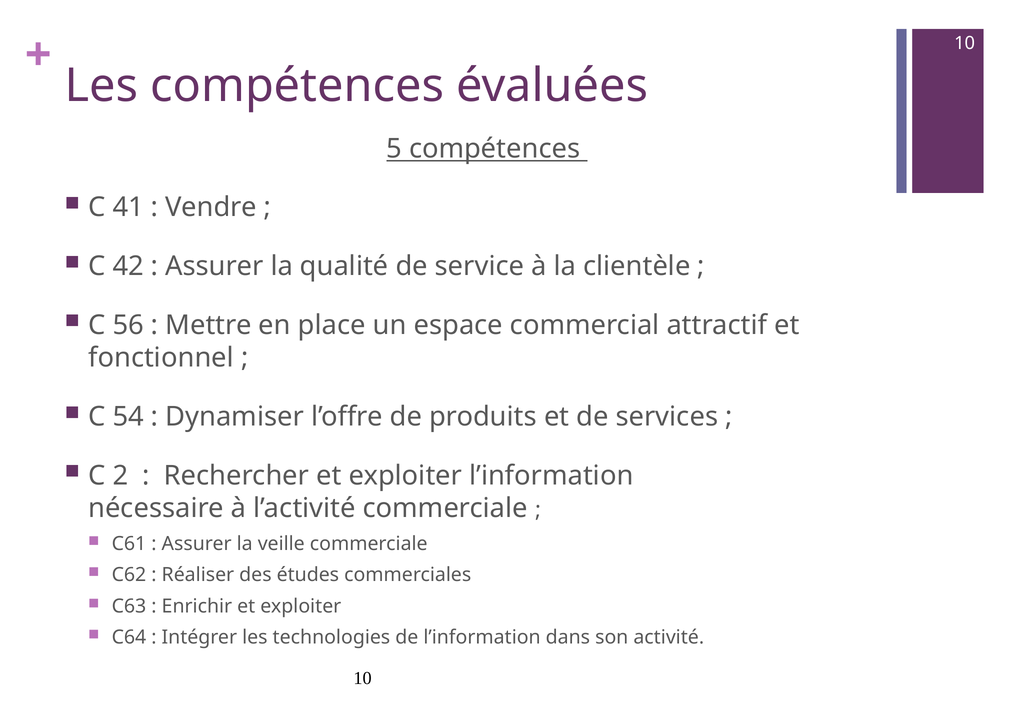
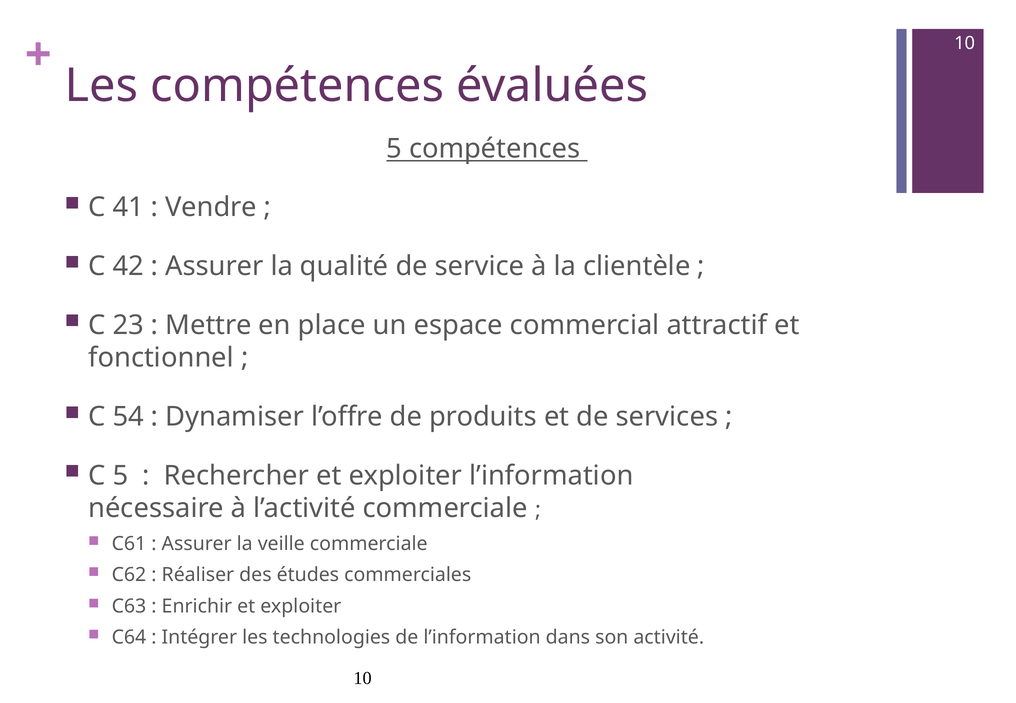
56: 56 -> 23
C 2: 2 -> 5
